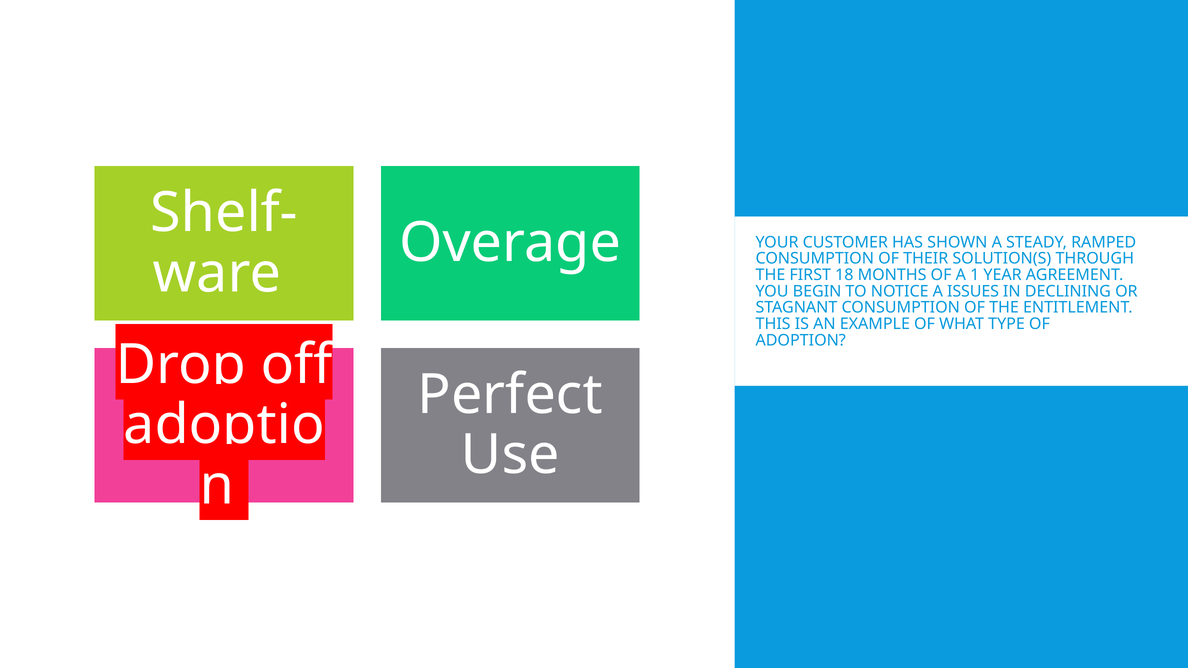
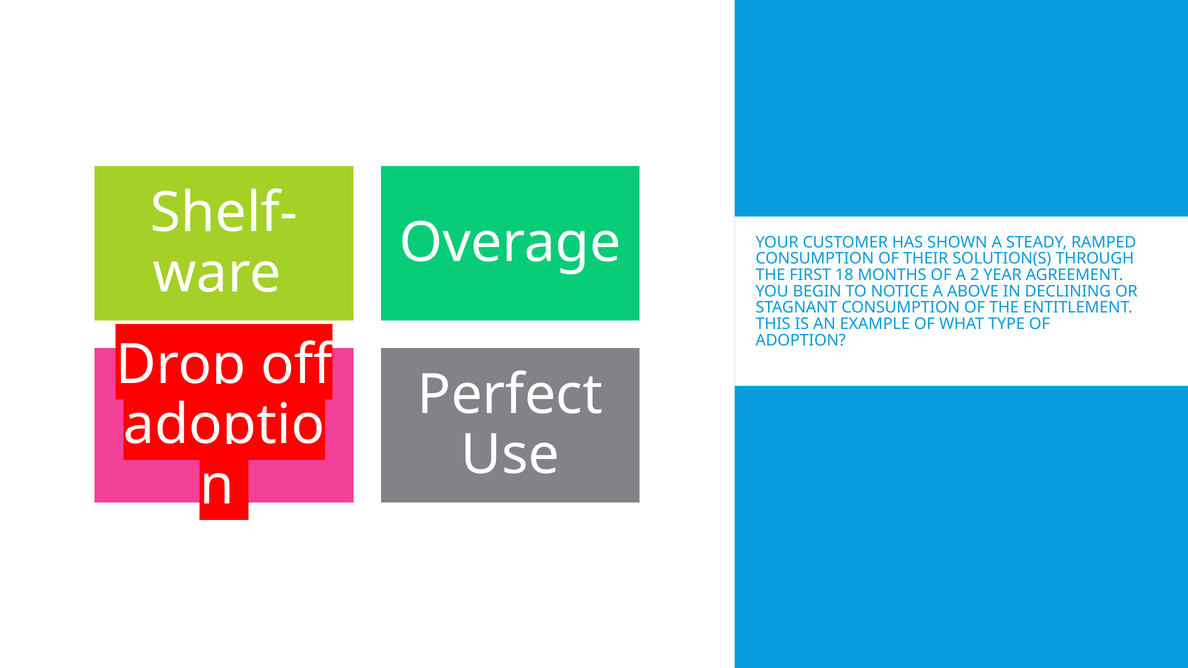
1: 1 -> 2
ISSUES: ISSUES -> ABOVE
